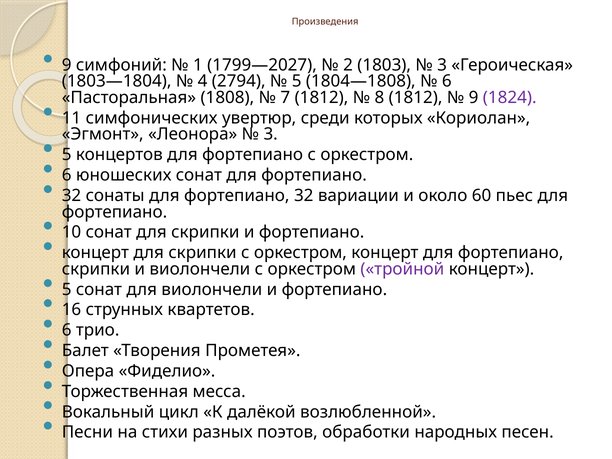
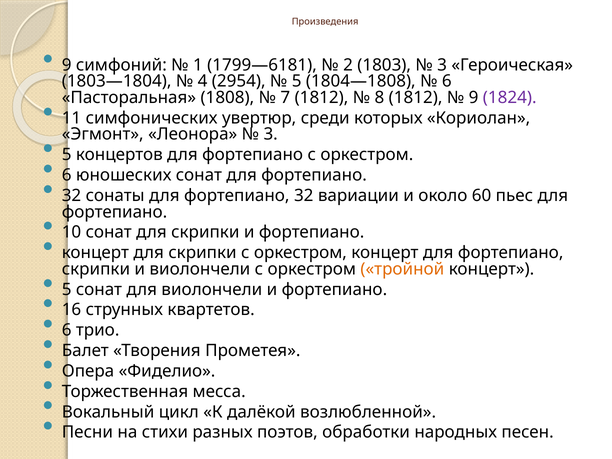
1799—2027: 1799—2027 -> 1799—6181
2794: 2794 -> 2954
тройной colour: purple -> orange
